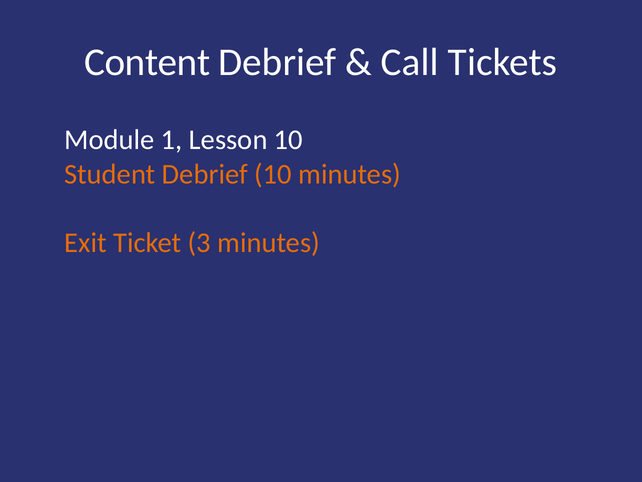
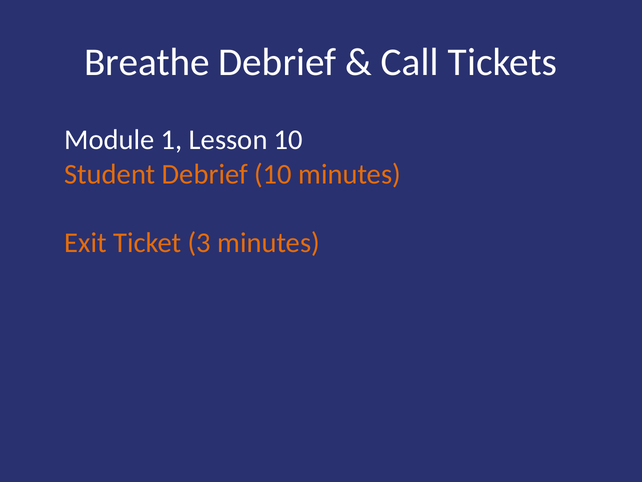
Content: Content -> Breathe
